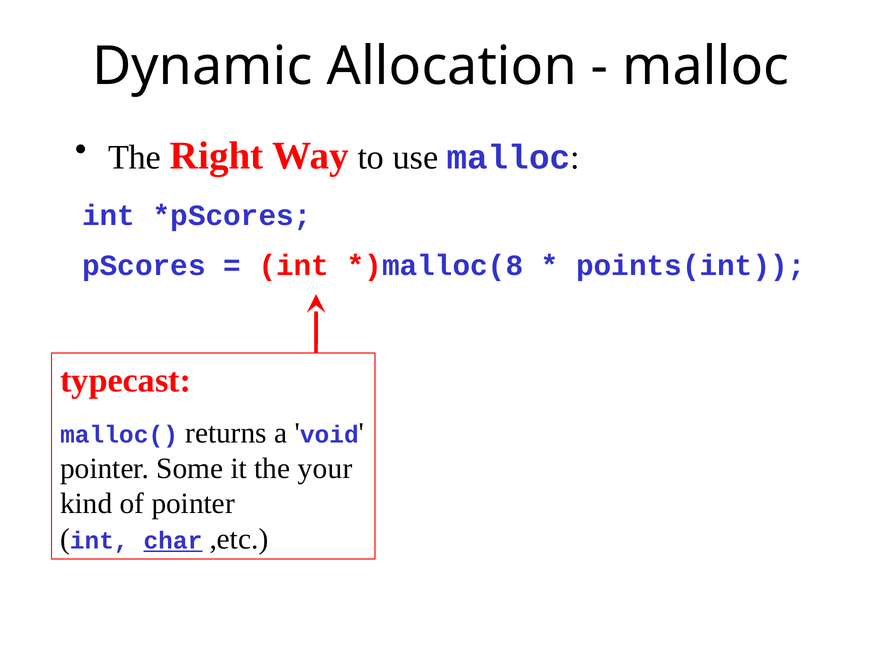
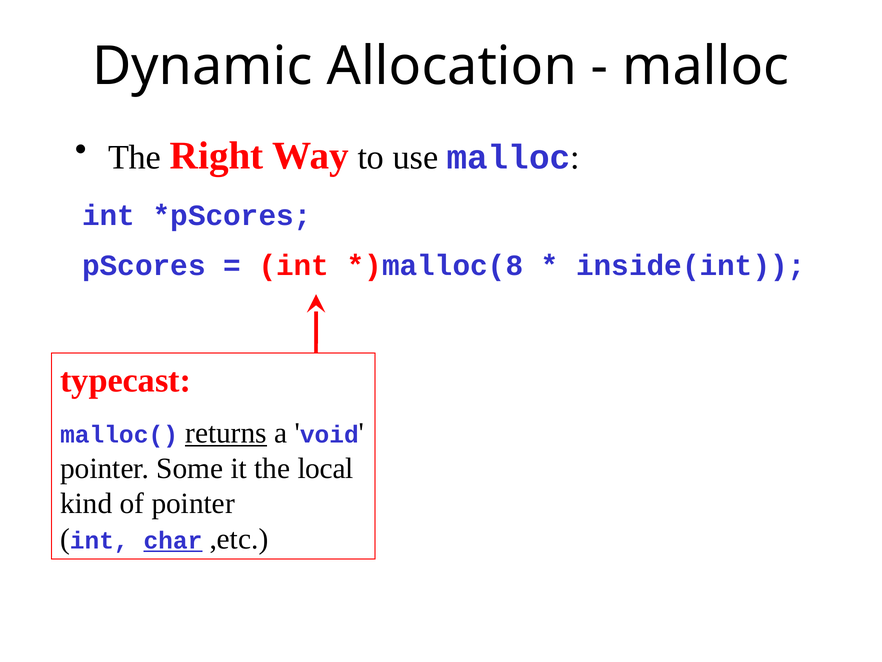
points(int: points(int -> inside(int
returns underline: none -> present
your: your -> local
